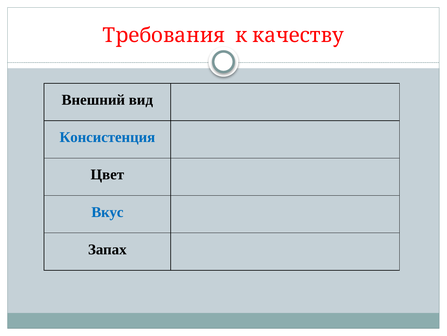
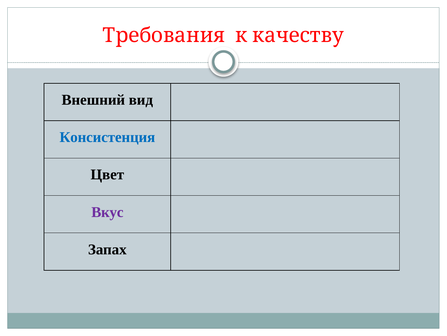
Вкус colour: blue -> purple
